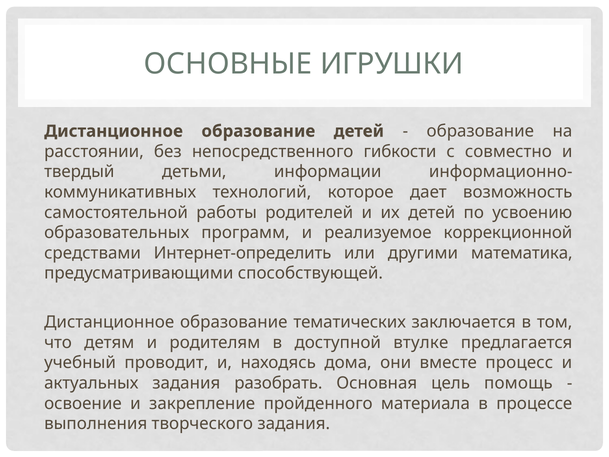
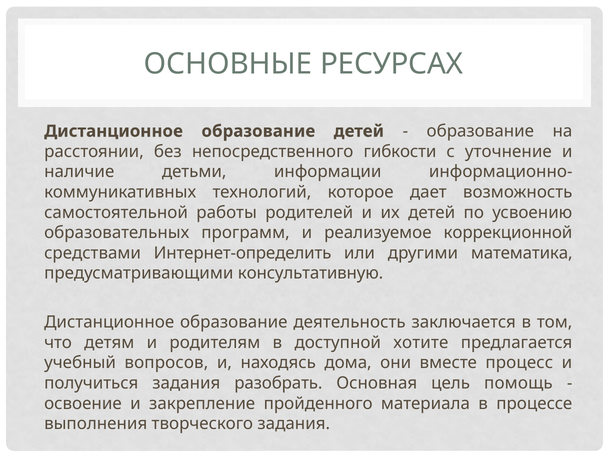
ИГРУШКИ: ИГРУШКИ -> РЕСУРСАХ
совместно: совместно -> уточнение
твердый: твердый -> наличие
способствующей: способствующей -> консультативную
тематических: тематических -> деятельность
втулке: втулке -> хотите
проводит: проводит -> вопросов
актуальных: актуальных -> получиться
